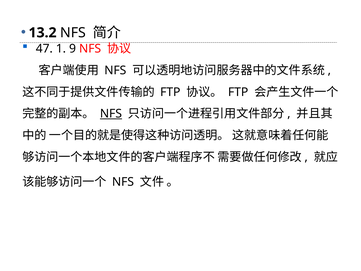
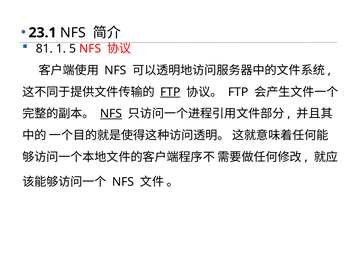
13.2: 13.2 -> 23.1
47: 47 -> 81
9: 9 -> 5
FTP at (170, 92) underline: none -> present
